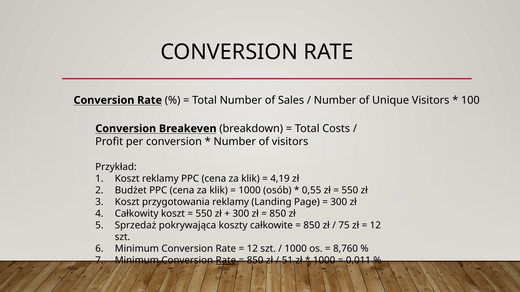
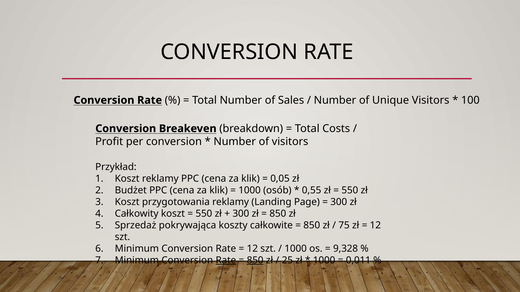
4,19: 4,19 -> 0,05
8,760: 8,760 -> 9,328
850 at (255, 261) underline: none -> present
51: 51 -> 25
